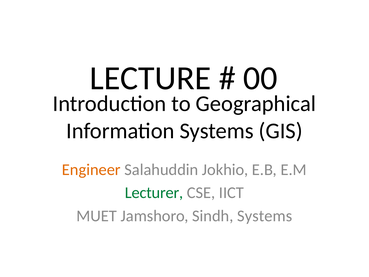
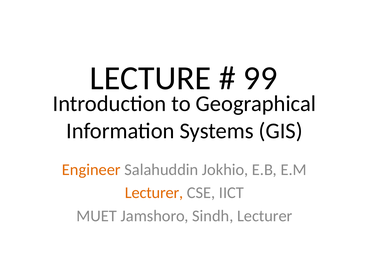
00: 00 -> 99
Lecturer at (154, 193) colour: green -> orange
Sindh Systems: Systems -> Lecturer
